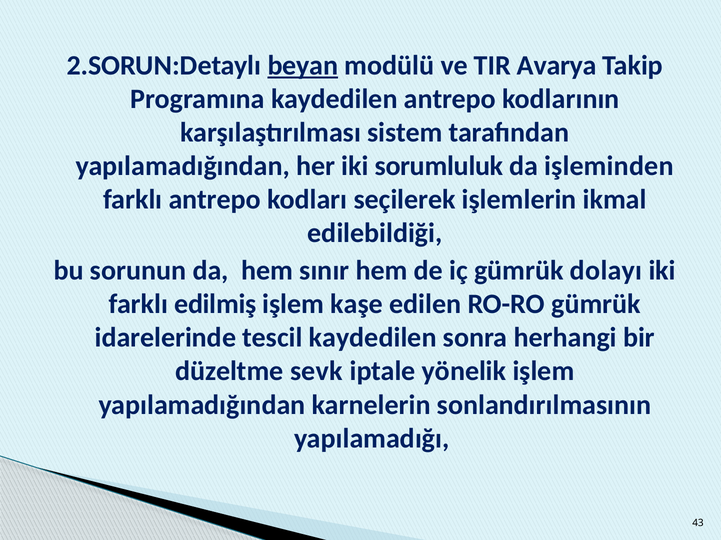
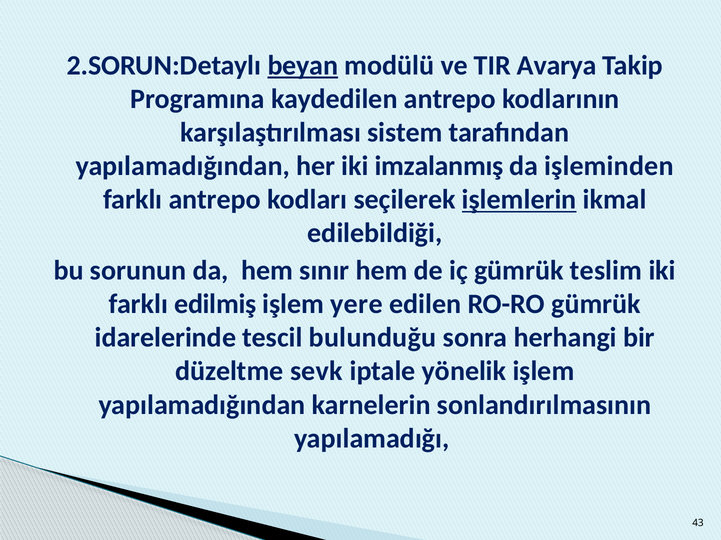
sorumluluk: sorumluluk -> imzalanmış
işlemlerin underline: none -> present
dolayı: dolayı -> teslim
kaşe: kaşe -> yere
tescil kaydedilen: kaydedilen -> bulunduğu
